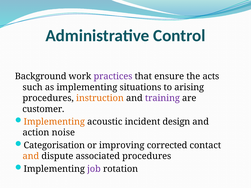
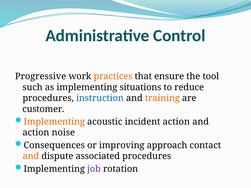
Background: Background -> Progressive
practices colour: purple -> orange
acts: acts -> tool
arising: arising -> reduce
instruction colour: orange -> blue
training colour: purple -> orange
incident design: design -> action
Categorisation: Categorisation -> Consequences
corrected: corrected -> approach
